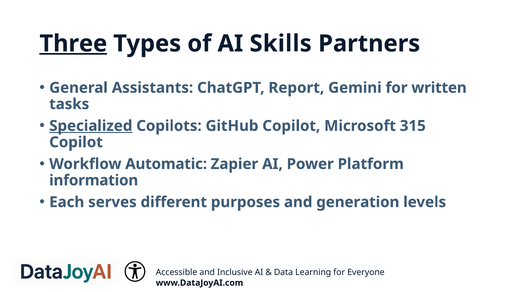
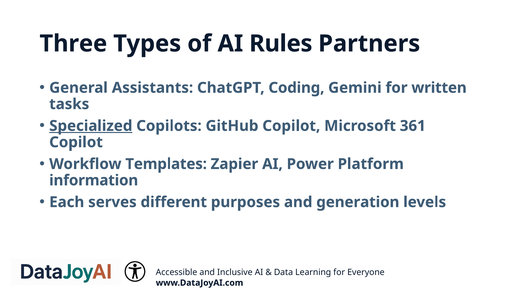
Three underline: present -> none
Skills: Skills -> Rules
Report: Report -> Coding
315: 315 -> 361
Automatic: Automatic -> Templates
